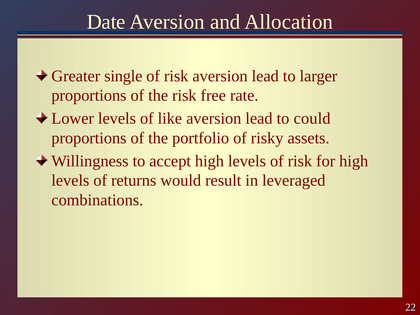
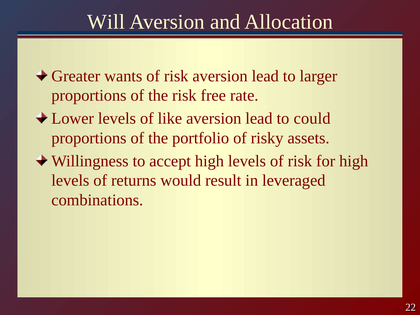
Date: Date -> Will
single: single -> wants
